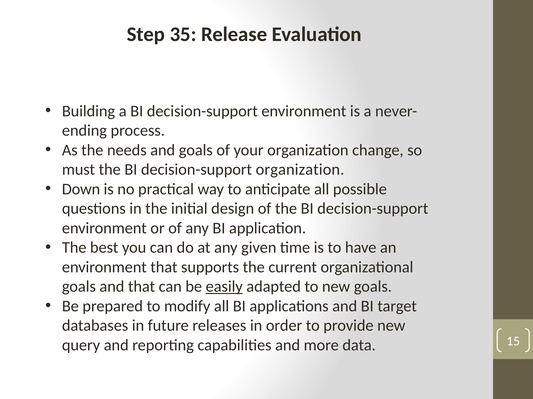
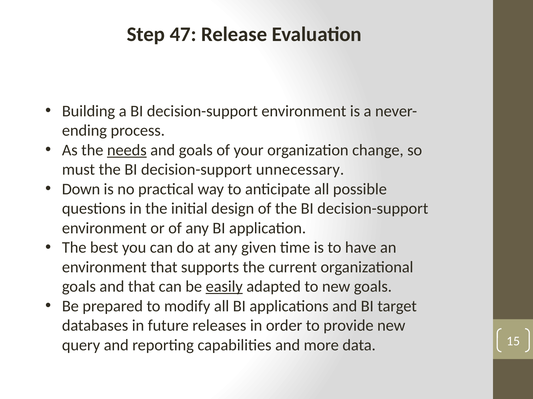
35: 35 -> 47
needs underline: none -> present
decision-support organization: organization -> unnecessary
